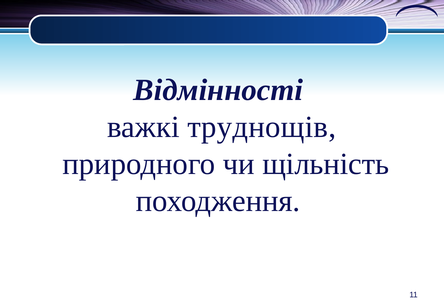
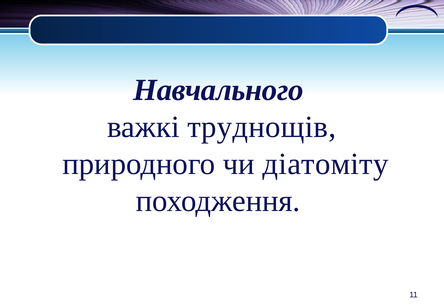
Відмінності: Відмінності -> Навчального
щільність: щільність -> діатоміту
